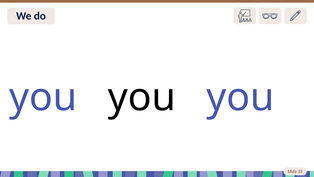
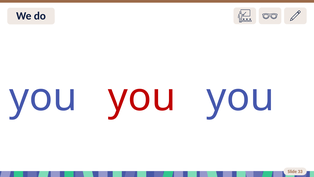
you at (142, 97) colour: black -> red
